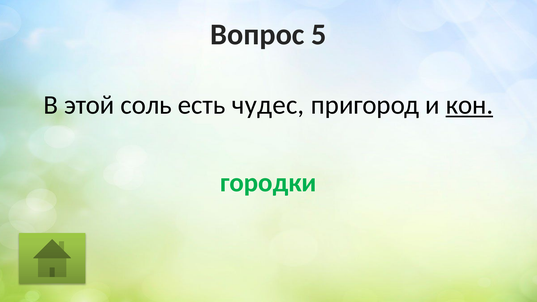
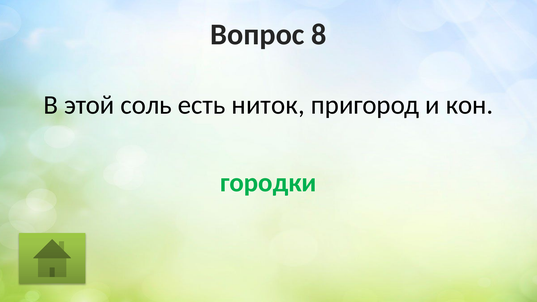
5: 5 -> 8
чудес: чудес -> ниток
кон underline: present -> none
